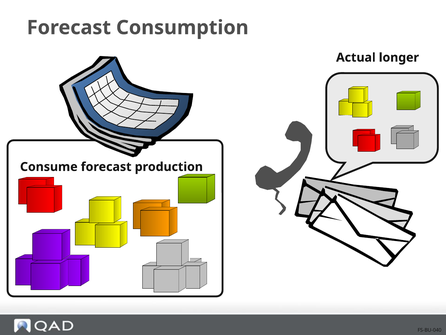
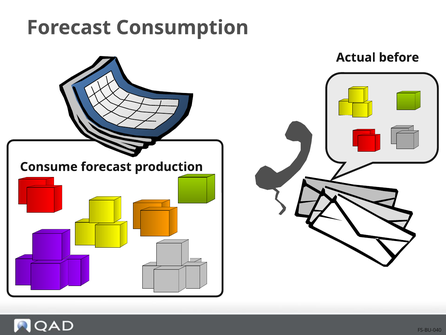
longer: longer -> before
